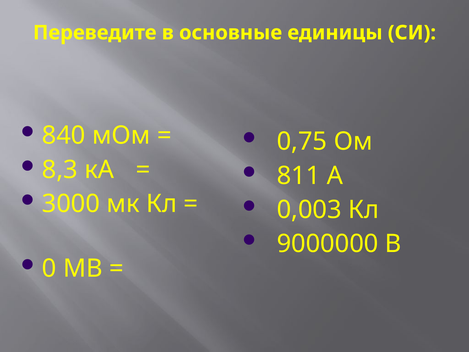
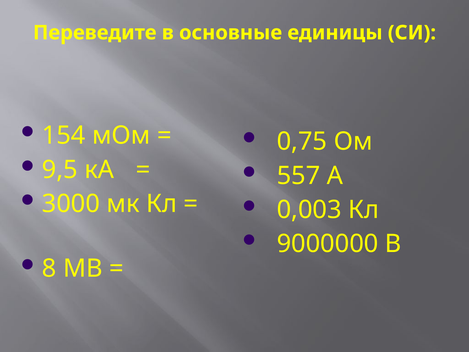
840: 840 -> 154
8,3: 8,3 -> 9,5
811: 811 -> 557
0: 0 -> 8
